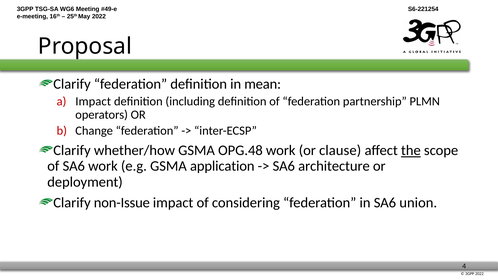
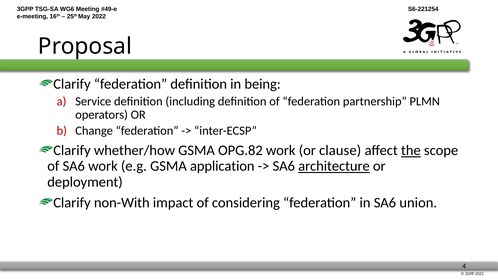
mean: mean -> being
Impact at (93, 101): Impact -> Service
OPG.48: OPG.48 -> OPG.82
architecture underline: none -> present
non-Issue: non-Issue -> non-With
